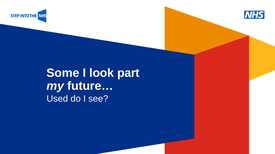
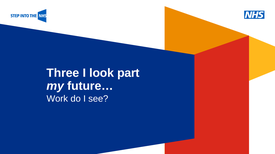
Some: Some -> Three
Used: Used -> Work
